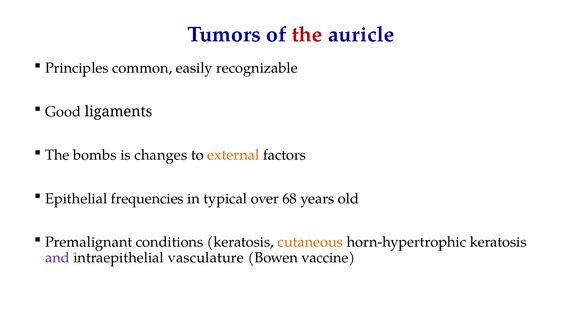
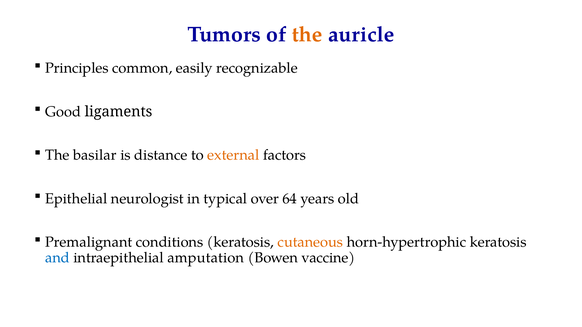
the at (307, 34) colour: red -> orange
bombs: bombs -> basilar
changes: changes -> distance
frequencies: frequencies -> neurologist
68: 68 -> 64
and colour: purple -> blue
vasculature: vasculature -> amputation
